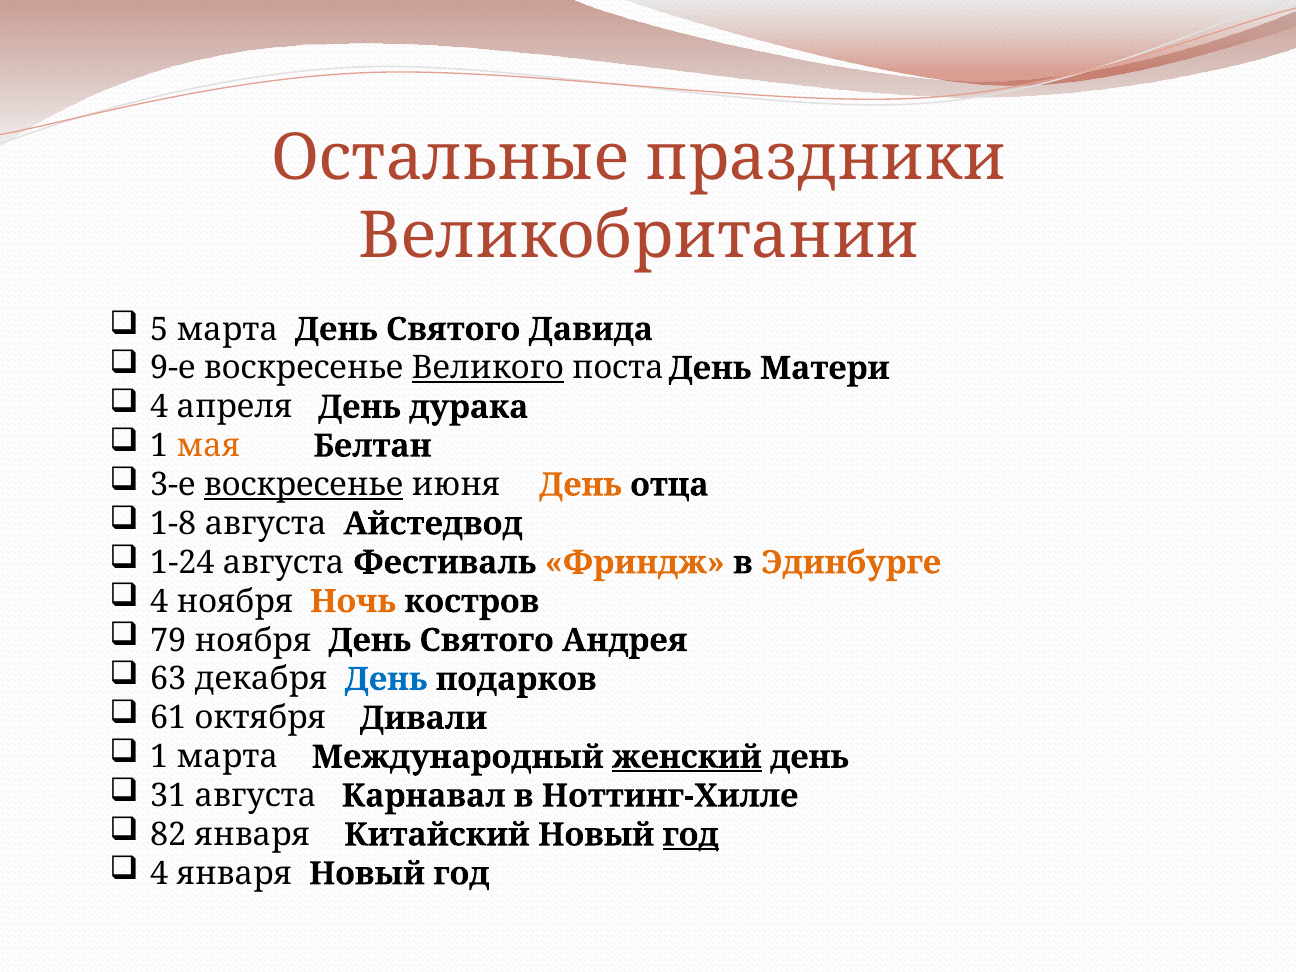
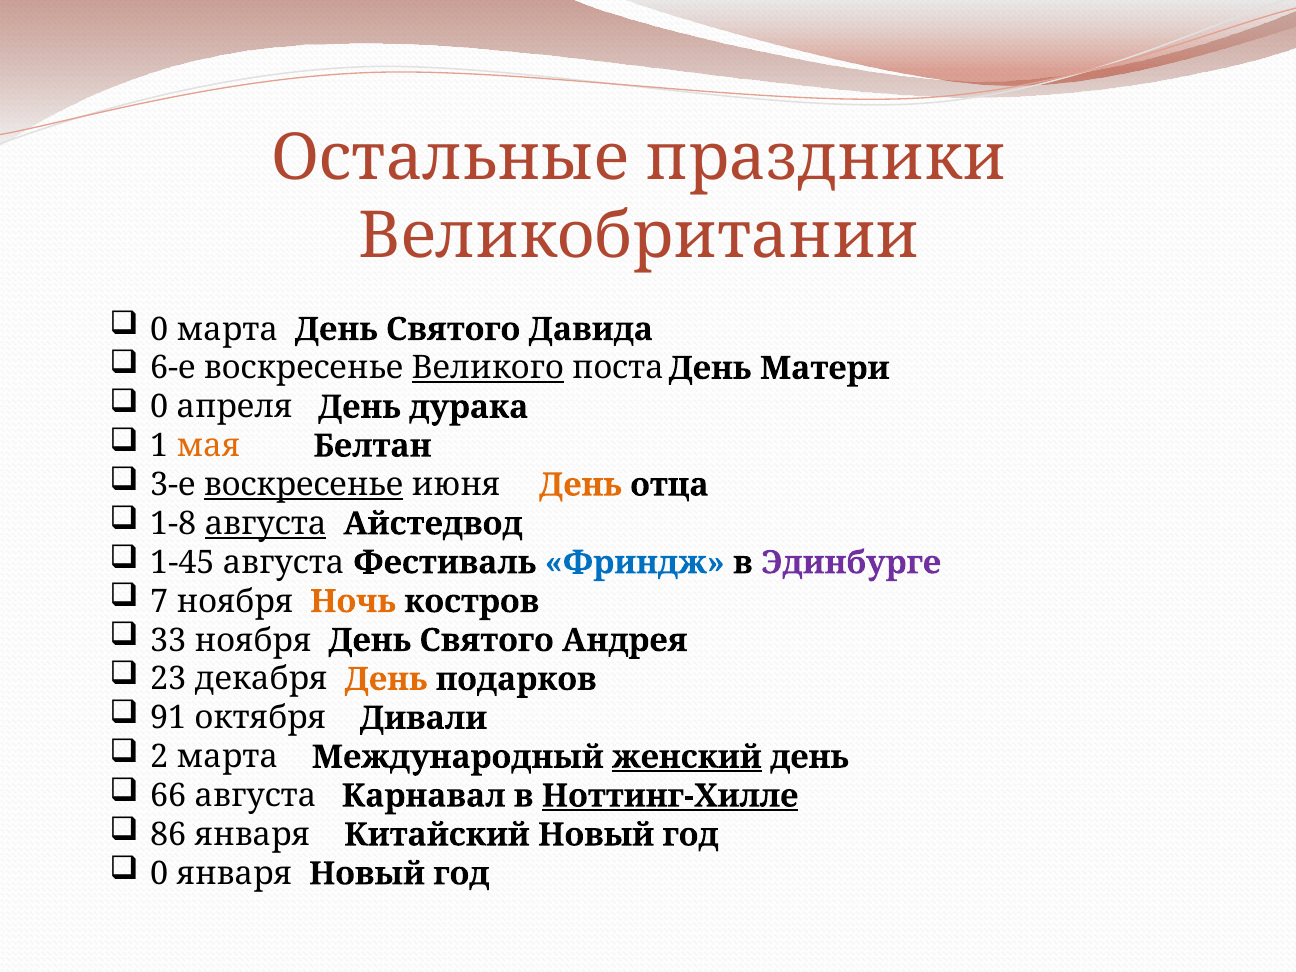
5 at (159, 329): 5 -> 0
9-е: 9-е -> 6-е
4 at (159, 407): 4 -> 0
августа at (266, 524) underline: none -> present
1-24: 1-24 -> 1-45
Фриндж colour: orange -> blue
Эдинбурге colour: orange -> purple
4 at (159, 602): 4 -> 7
79: 79 -> 33
63: 63 -> 23
День at (386, 679) colour: blue -> orange
61: 61 -> 91
1 at (159, 757): 1 -> 2
31: 31 -> 66
Ноттинг-Хилле underline: none -> present
82: 82 -> 86
год at (691, 835) underline: present -> none
4 at (159, 874): 4 -> 0
